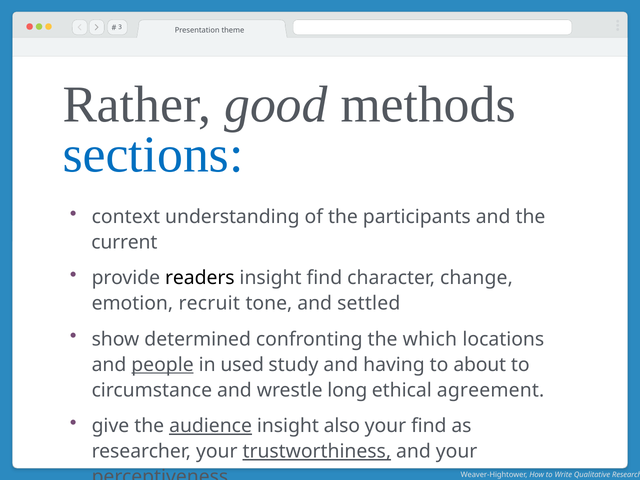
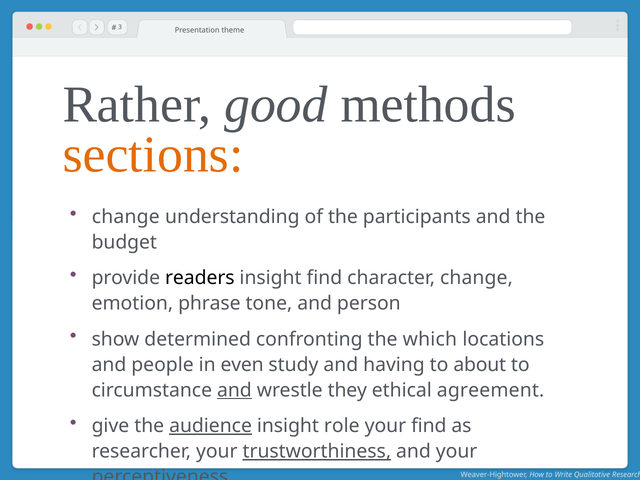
sections colour: blue -> orange
context at (126, 217): context -> change
current: current -> budget
recruit: recruit -> phrase
settled: settled -> person
people underline: present -> none
used: used -> even
and at (234, 390) underline: none -> present
long: long -> they
also: also -> role
